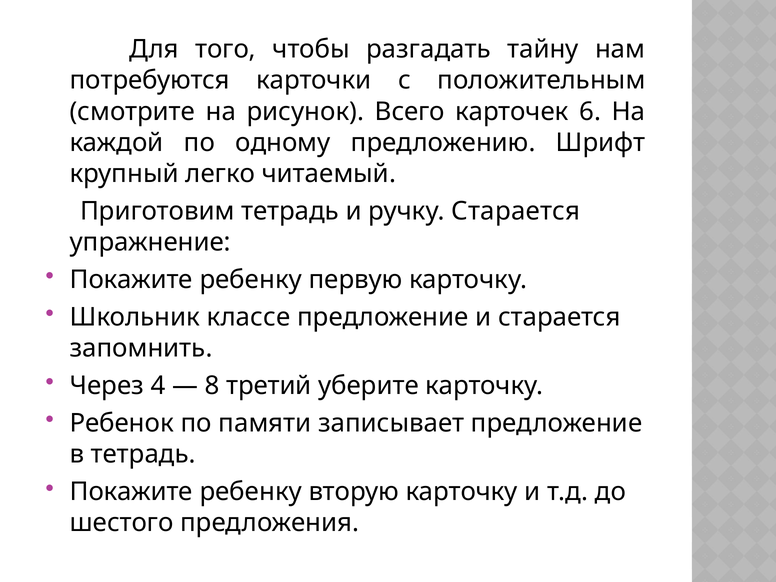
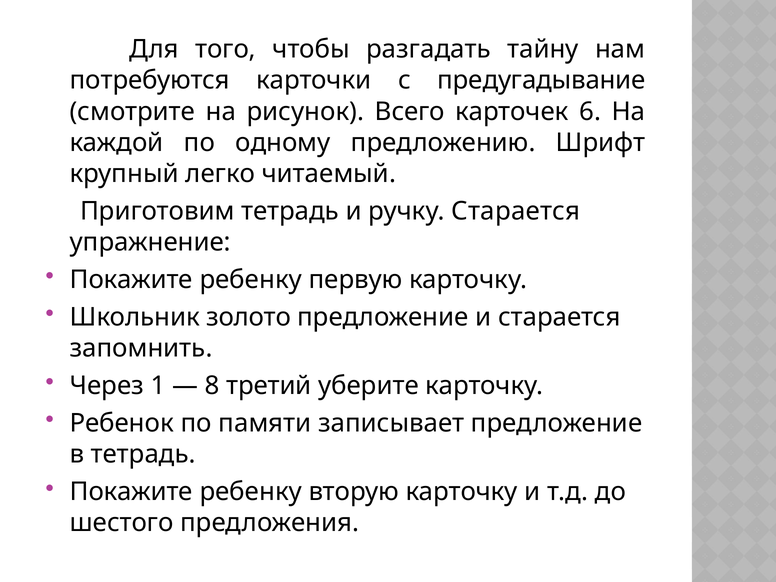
положительным: положительным -> предугадывание
классе: классе -> золото
4: 4 -> 1
